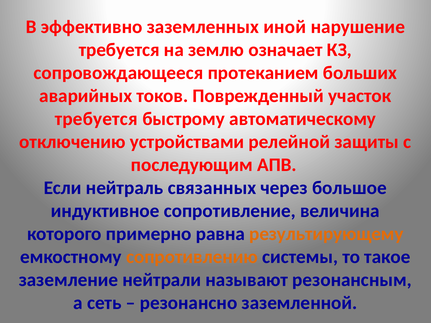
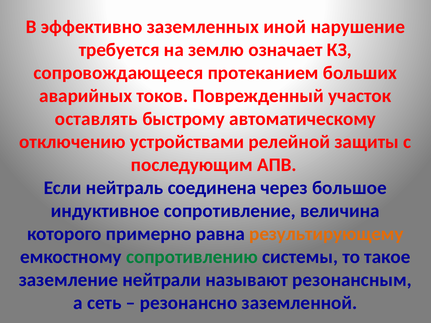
требуется at (96, 119): требуется -> оставлять
связанных: связанных -> соединена
сопротивлению colour: orange -> green
